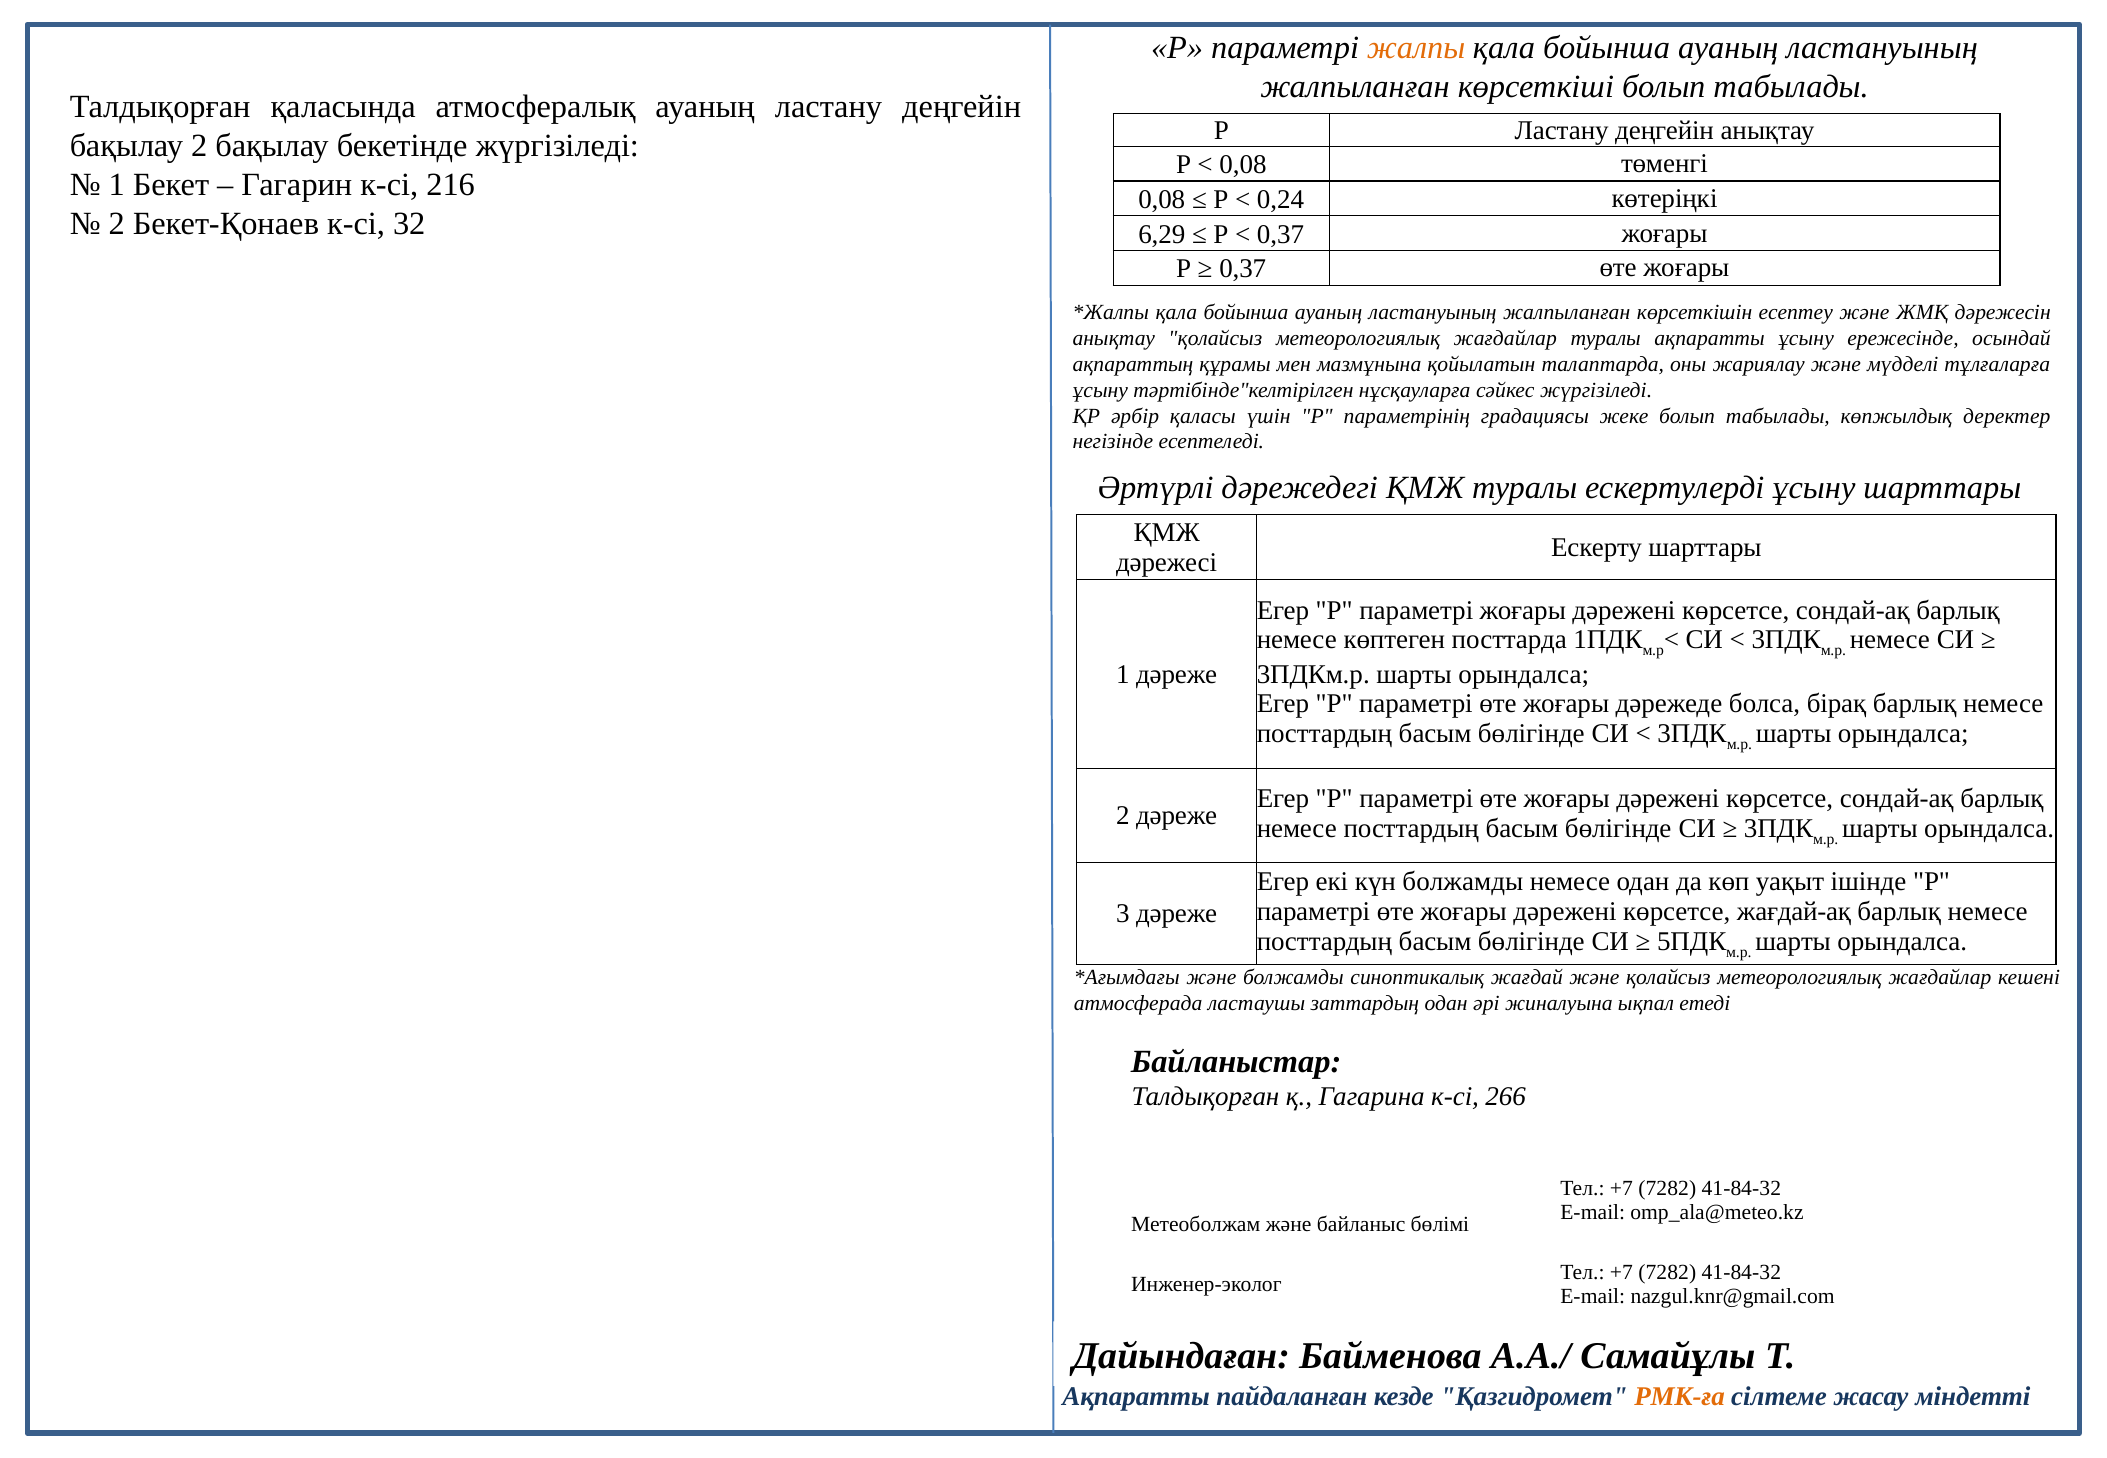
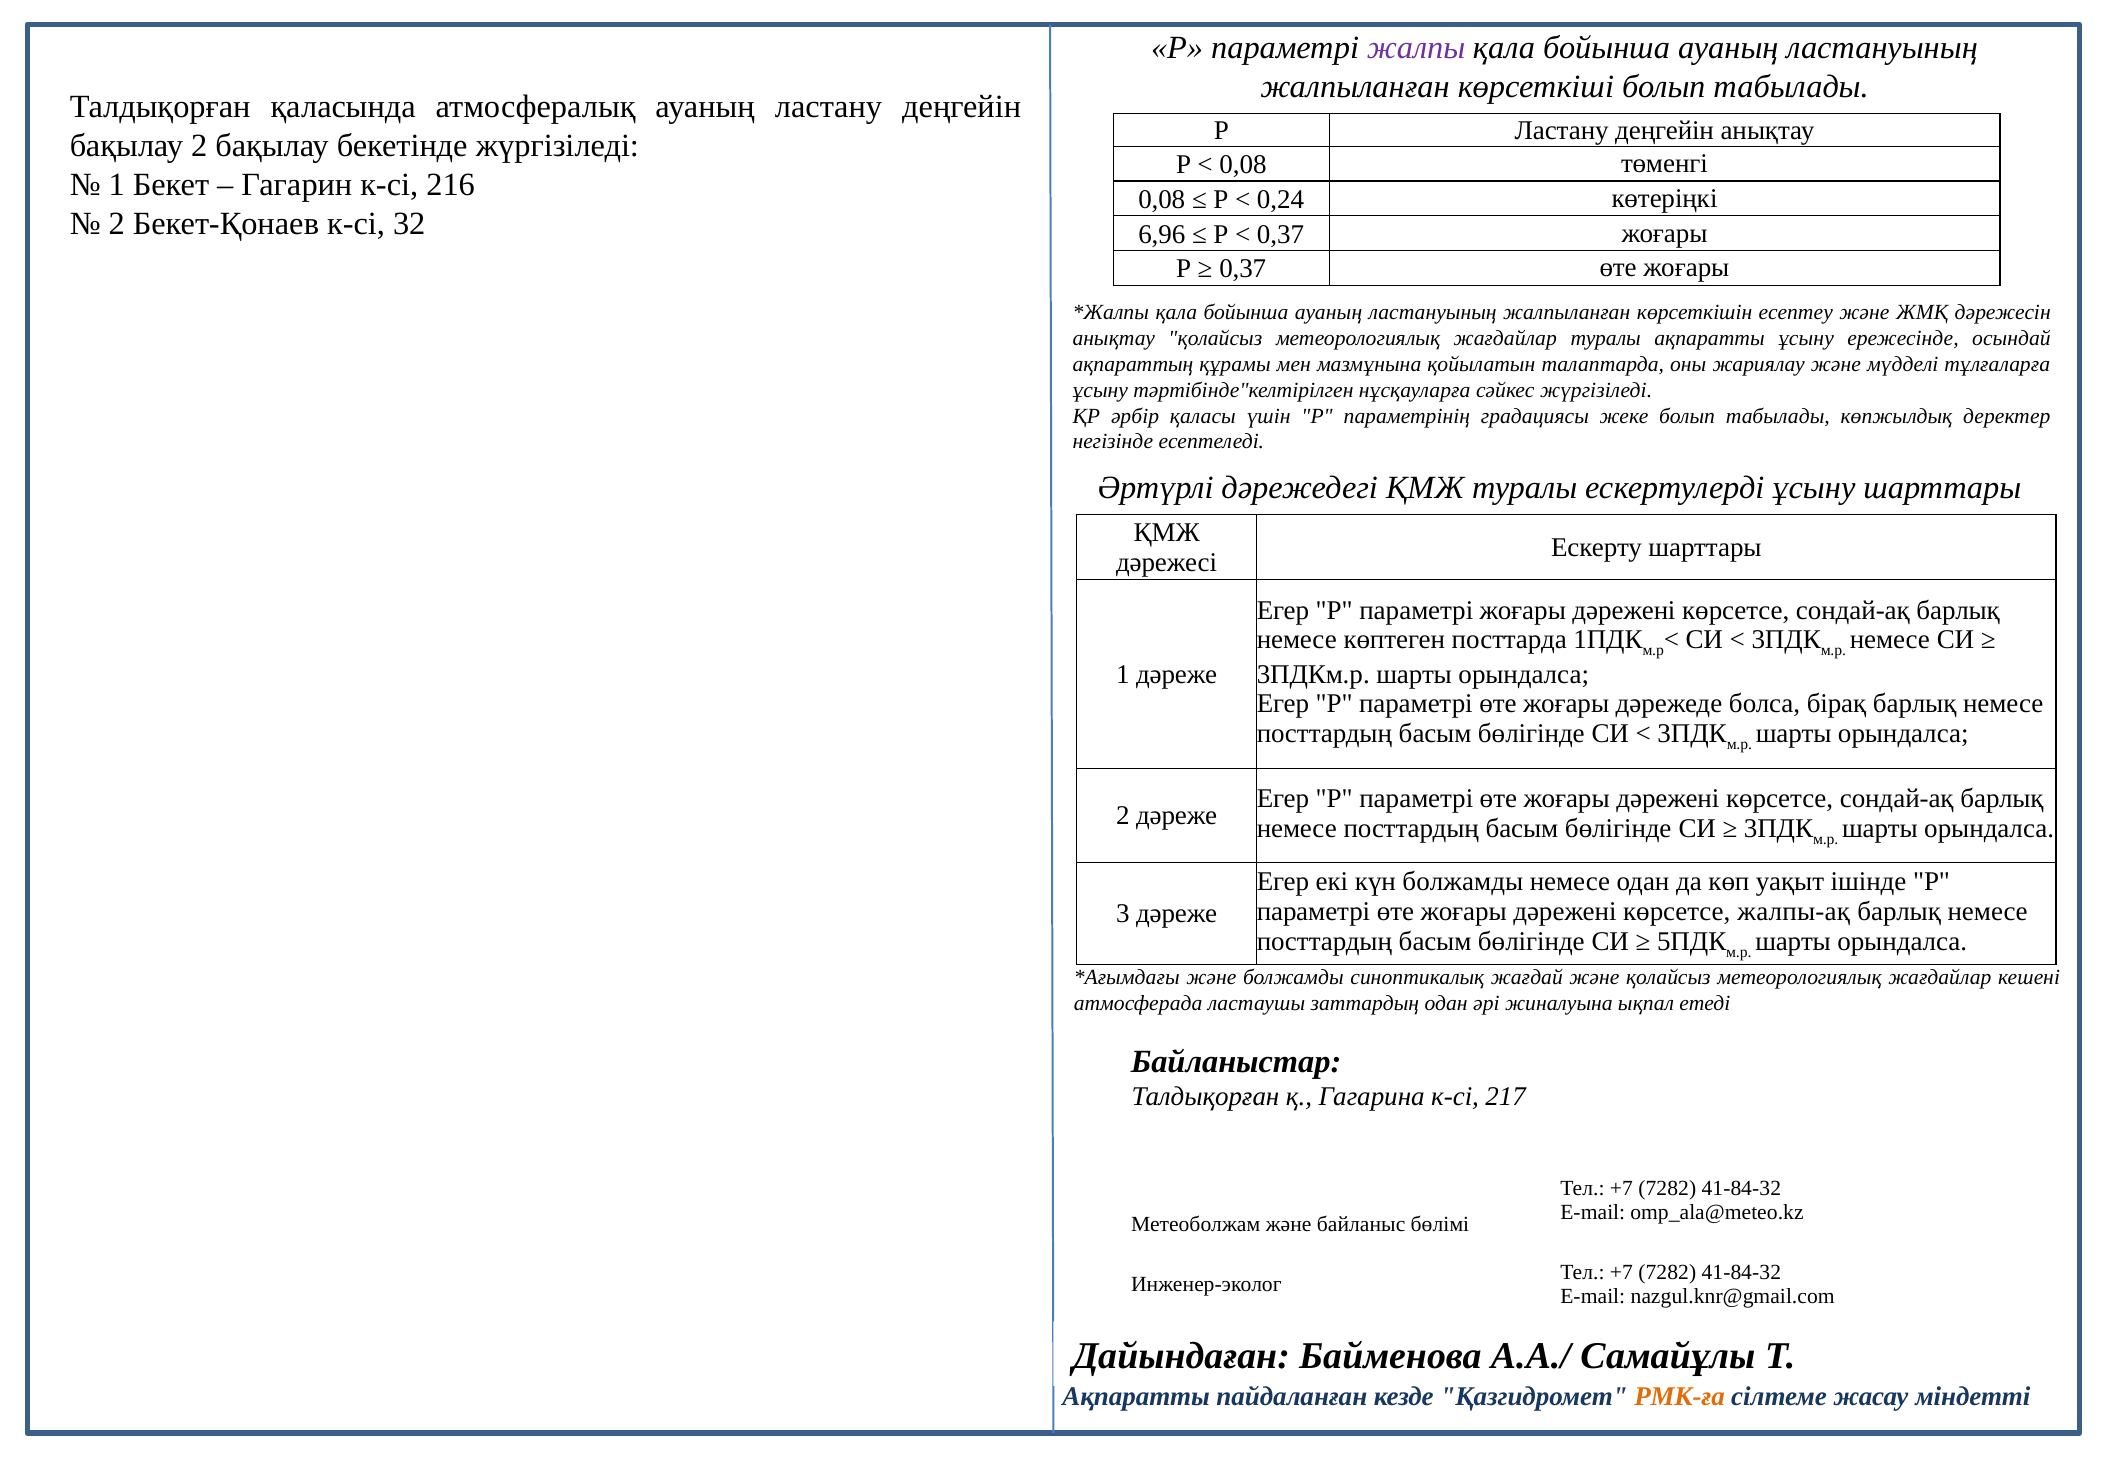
жалпы colour: orange -> purple
6,29: 6,29 -> 6,96
жағдай-ақ: жағдай-ақ -> жалпы-ақ
266: 266 -> 217
